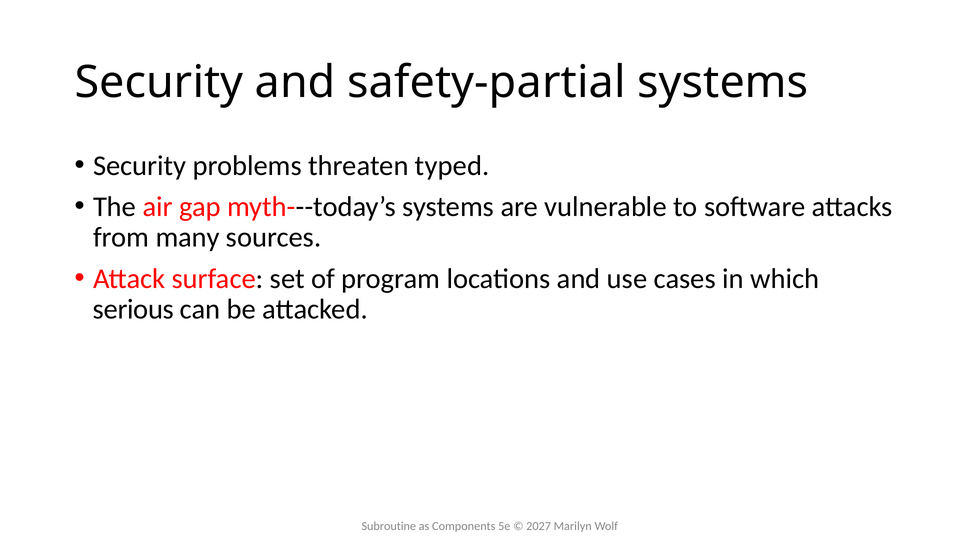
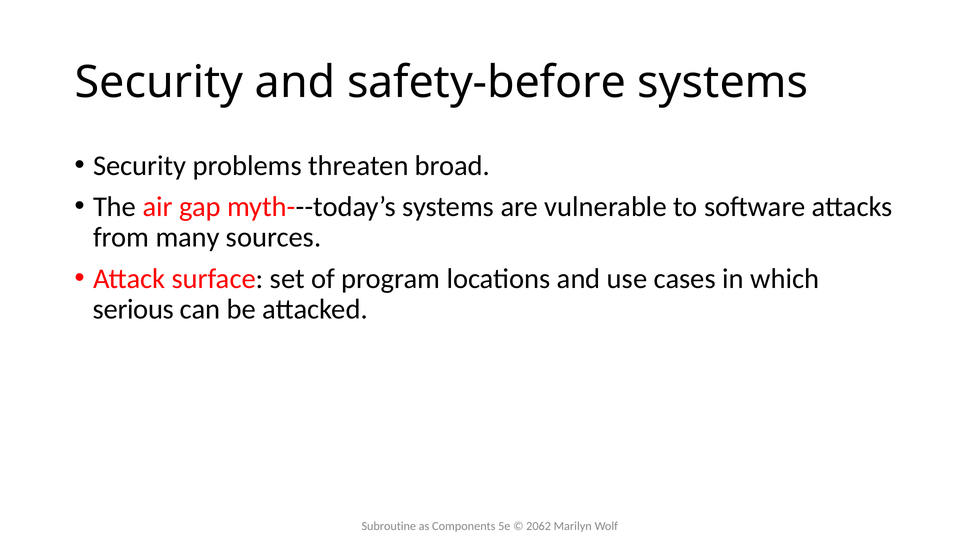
safety-partial: safety-partial -> safety-before
typed: typed -> broad
2027: 2027 -> 2062
